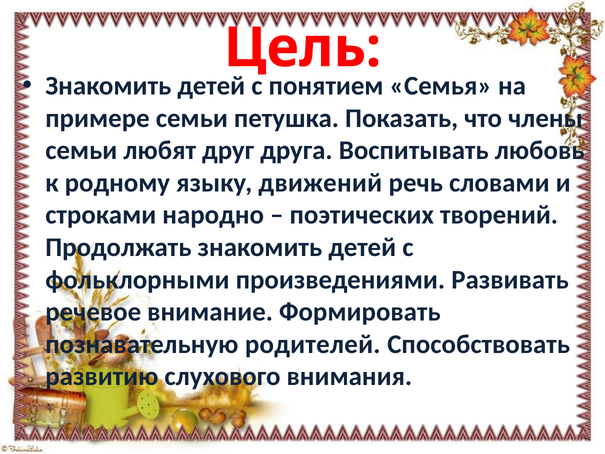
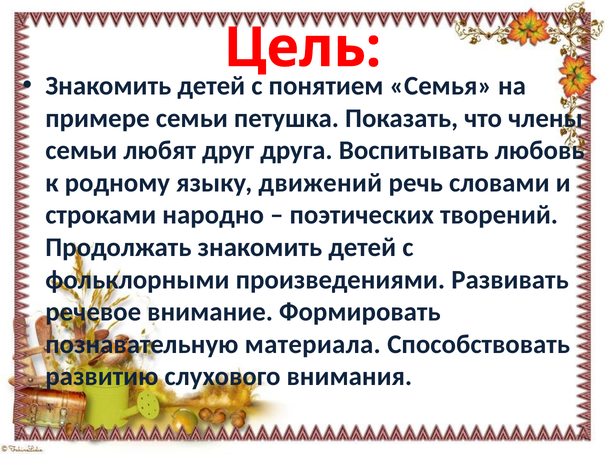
родителей: родителей -> материала
